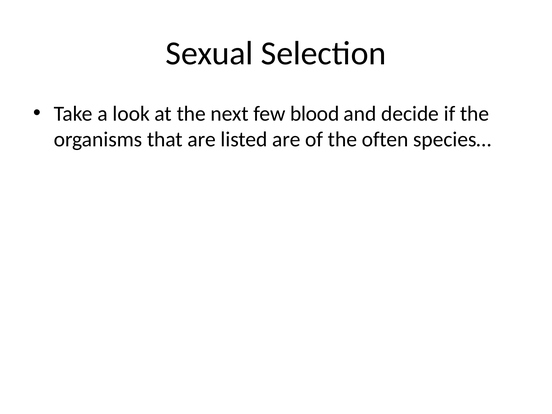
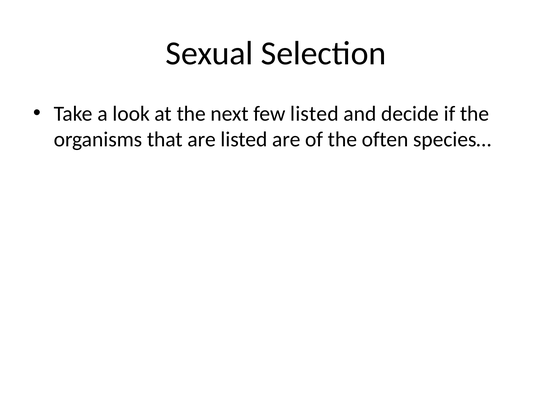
few blood: blood -> listed
